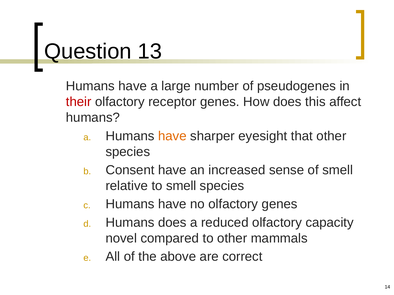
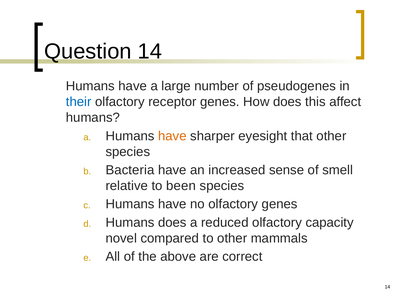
Question 13: 13 -> 14
their colour: red -> blue
Consent: Consent -> Bacteria
to smell: smell -> been
